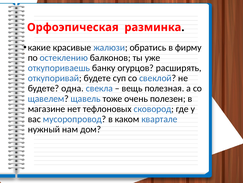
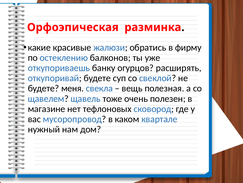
одна: одна -> меня
